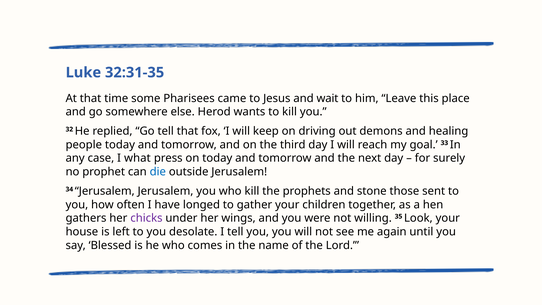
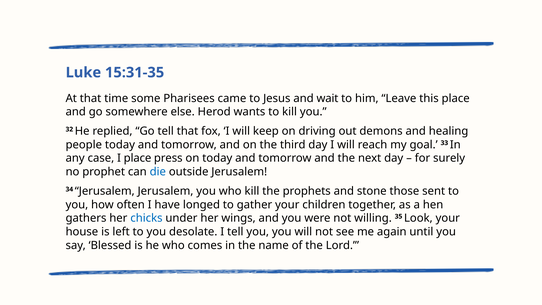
32:31-35: 32:31-35 -> 15:31-35
I what: what -> place
chicks colour: purple -> blue
